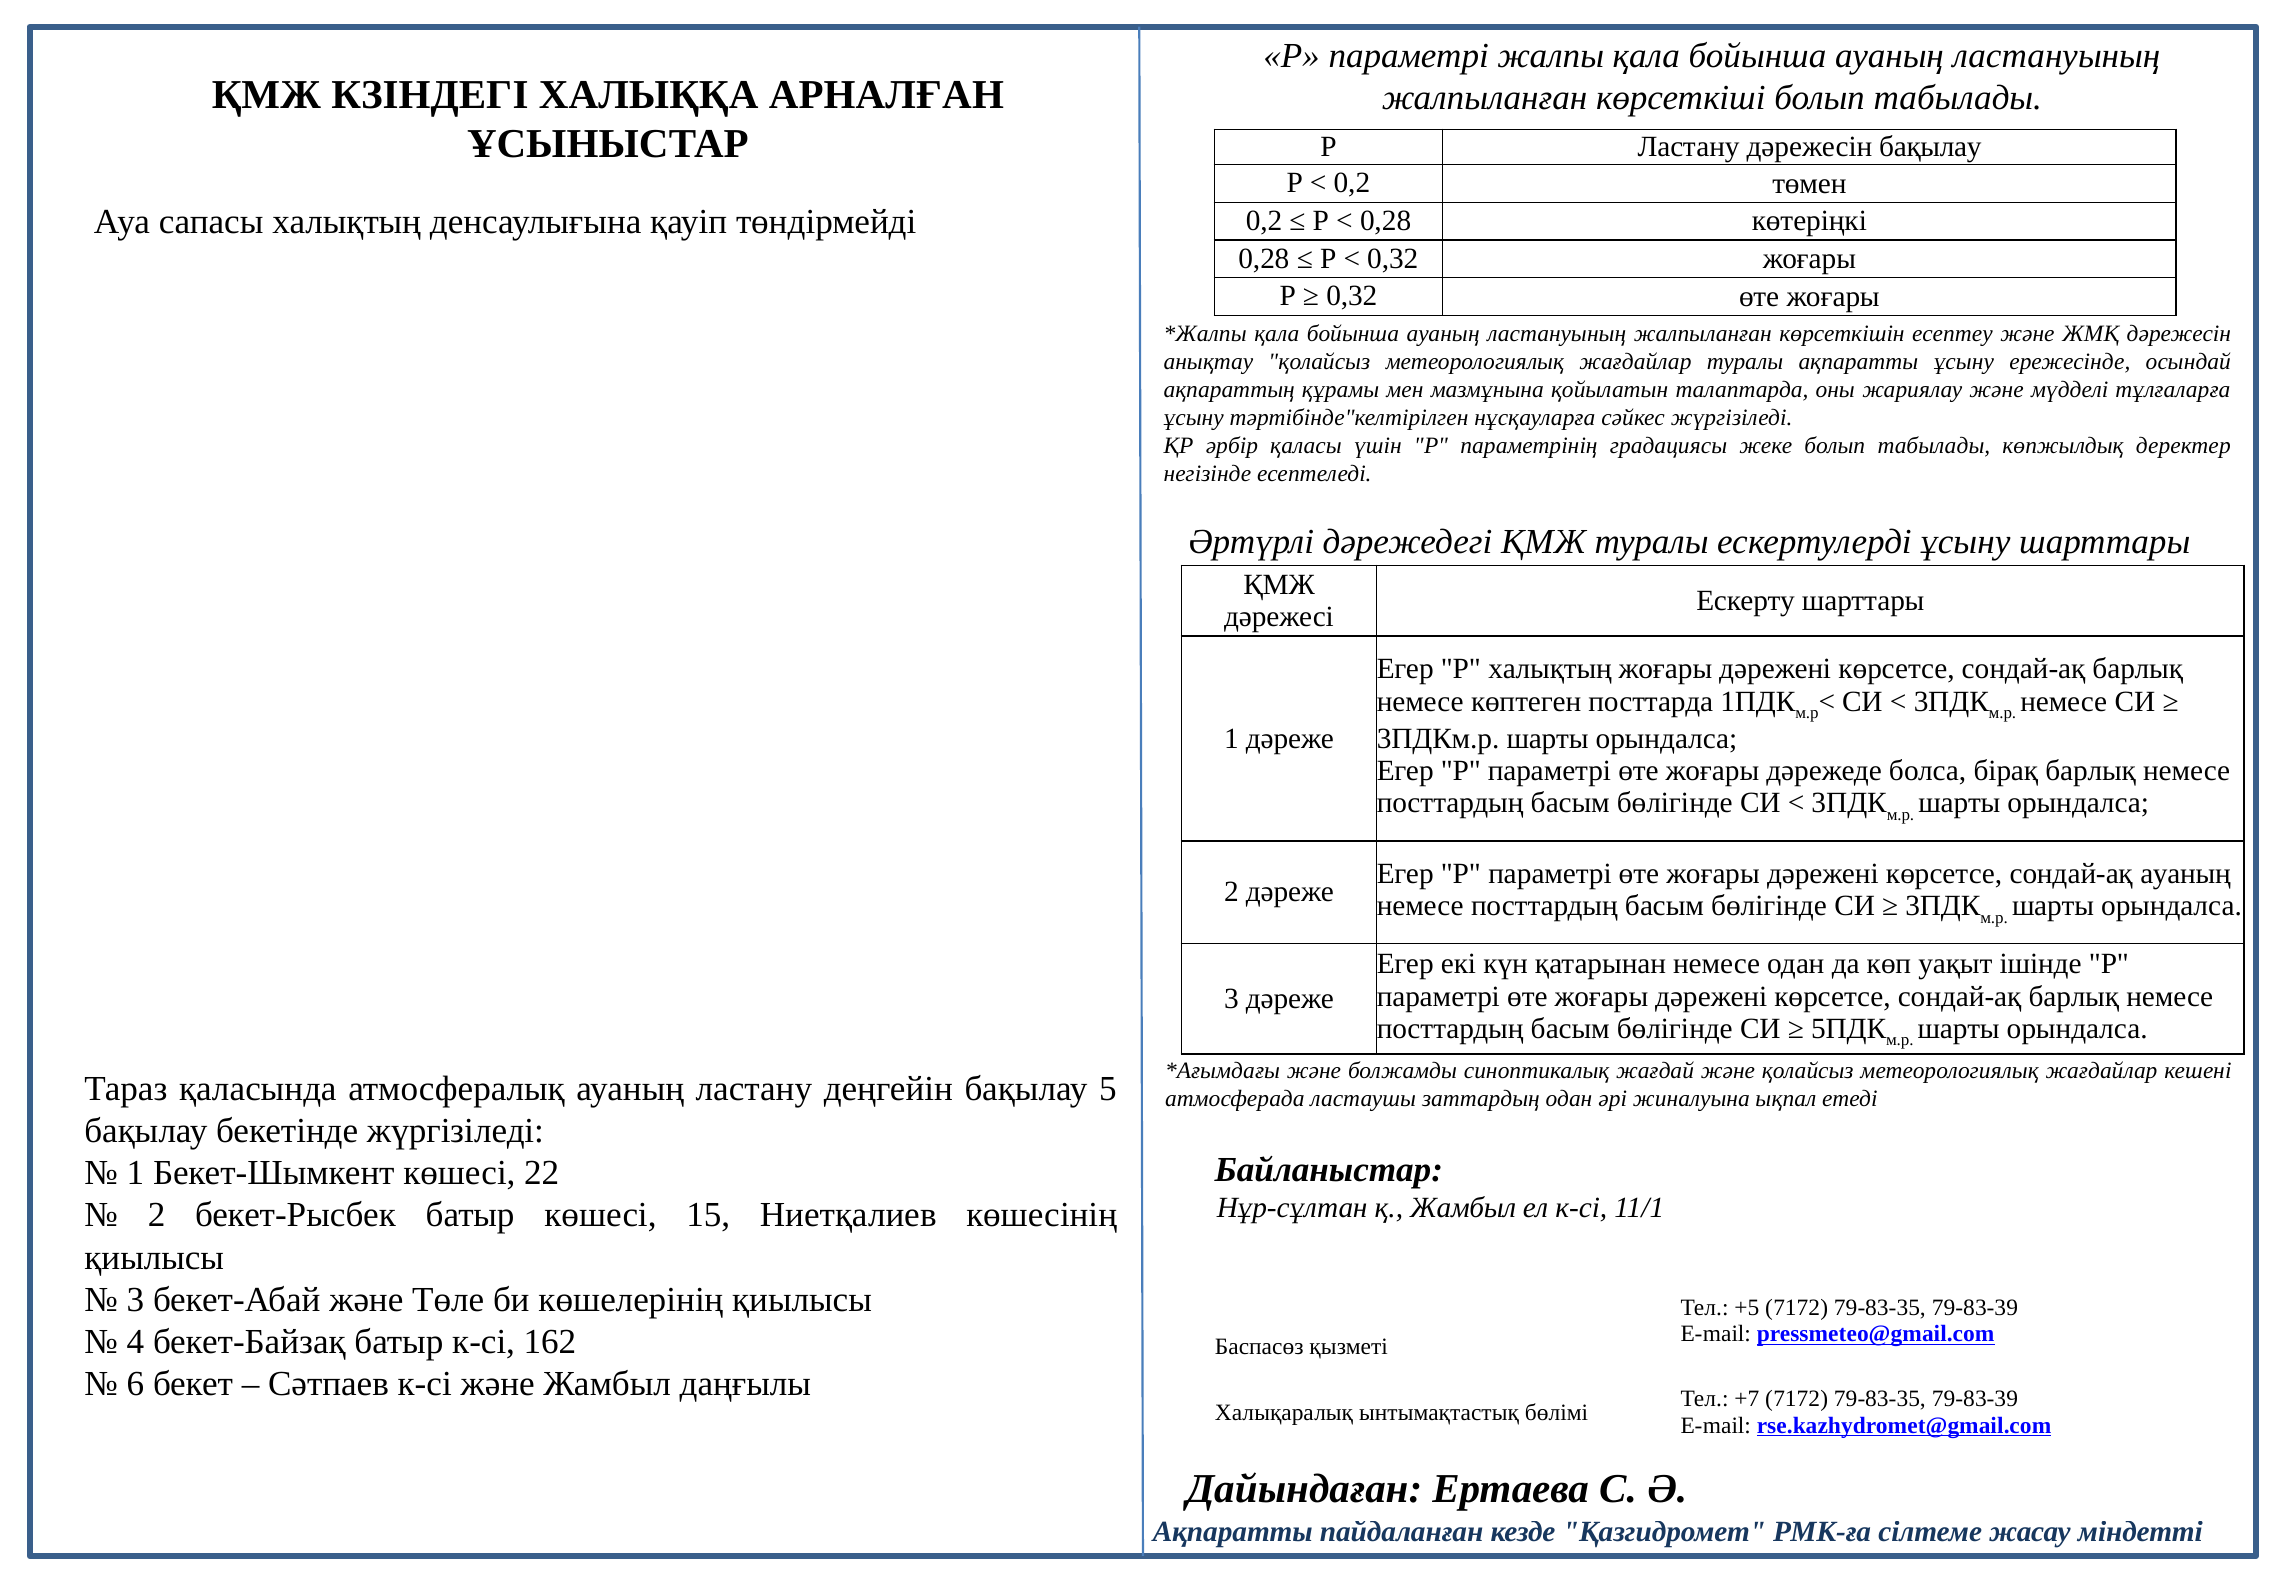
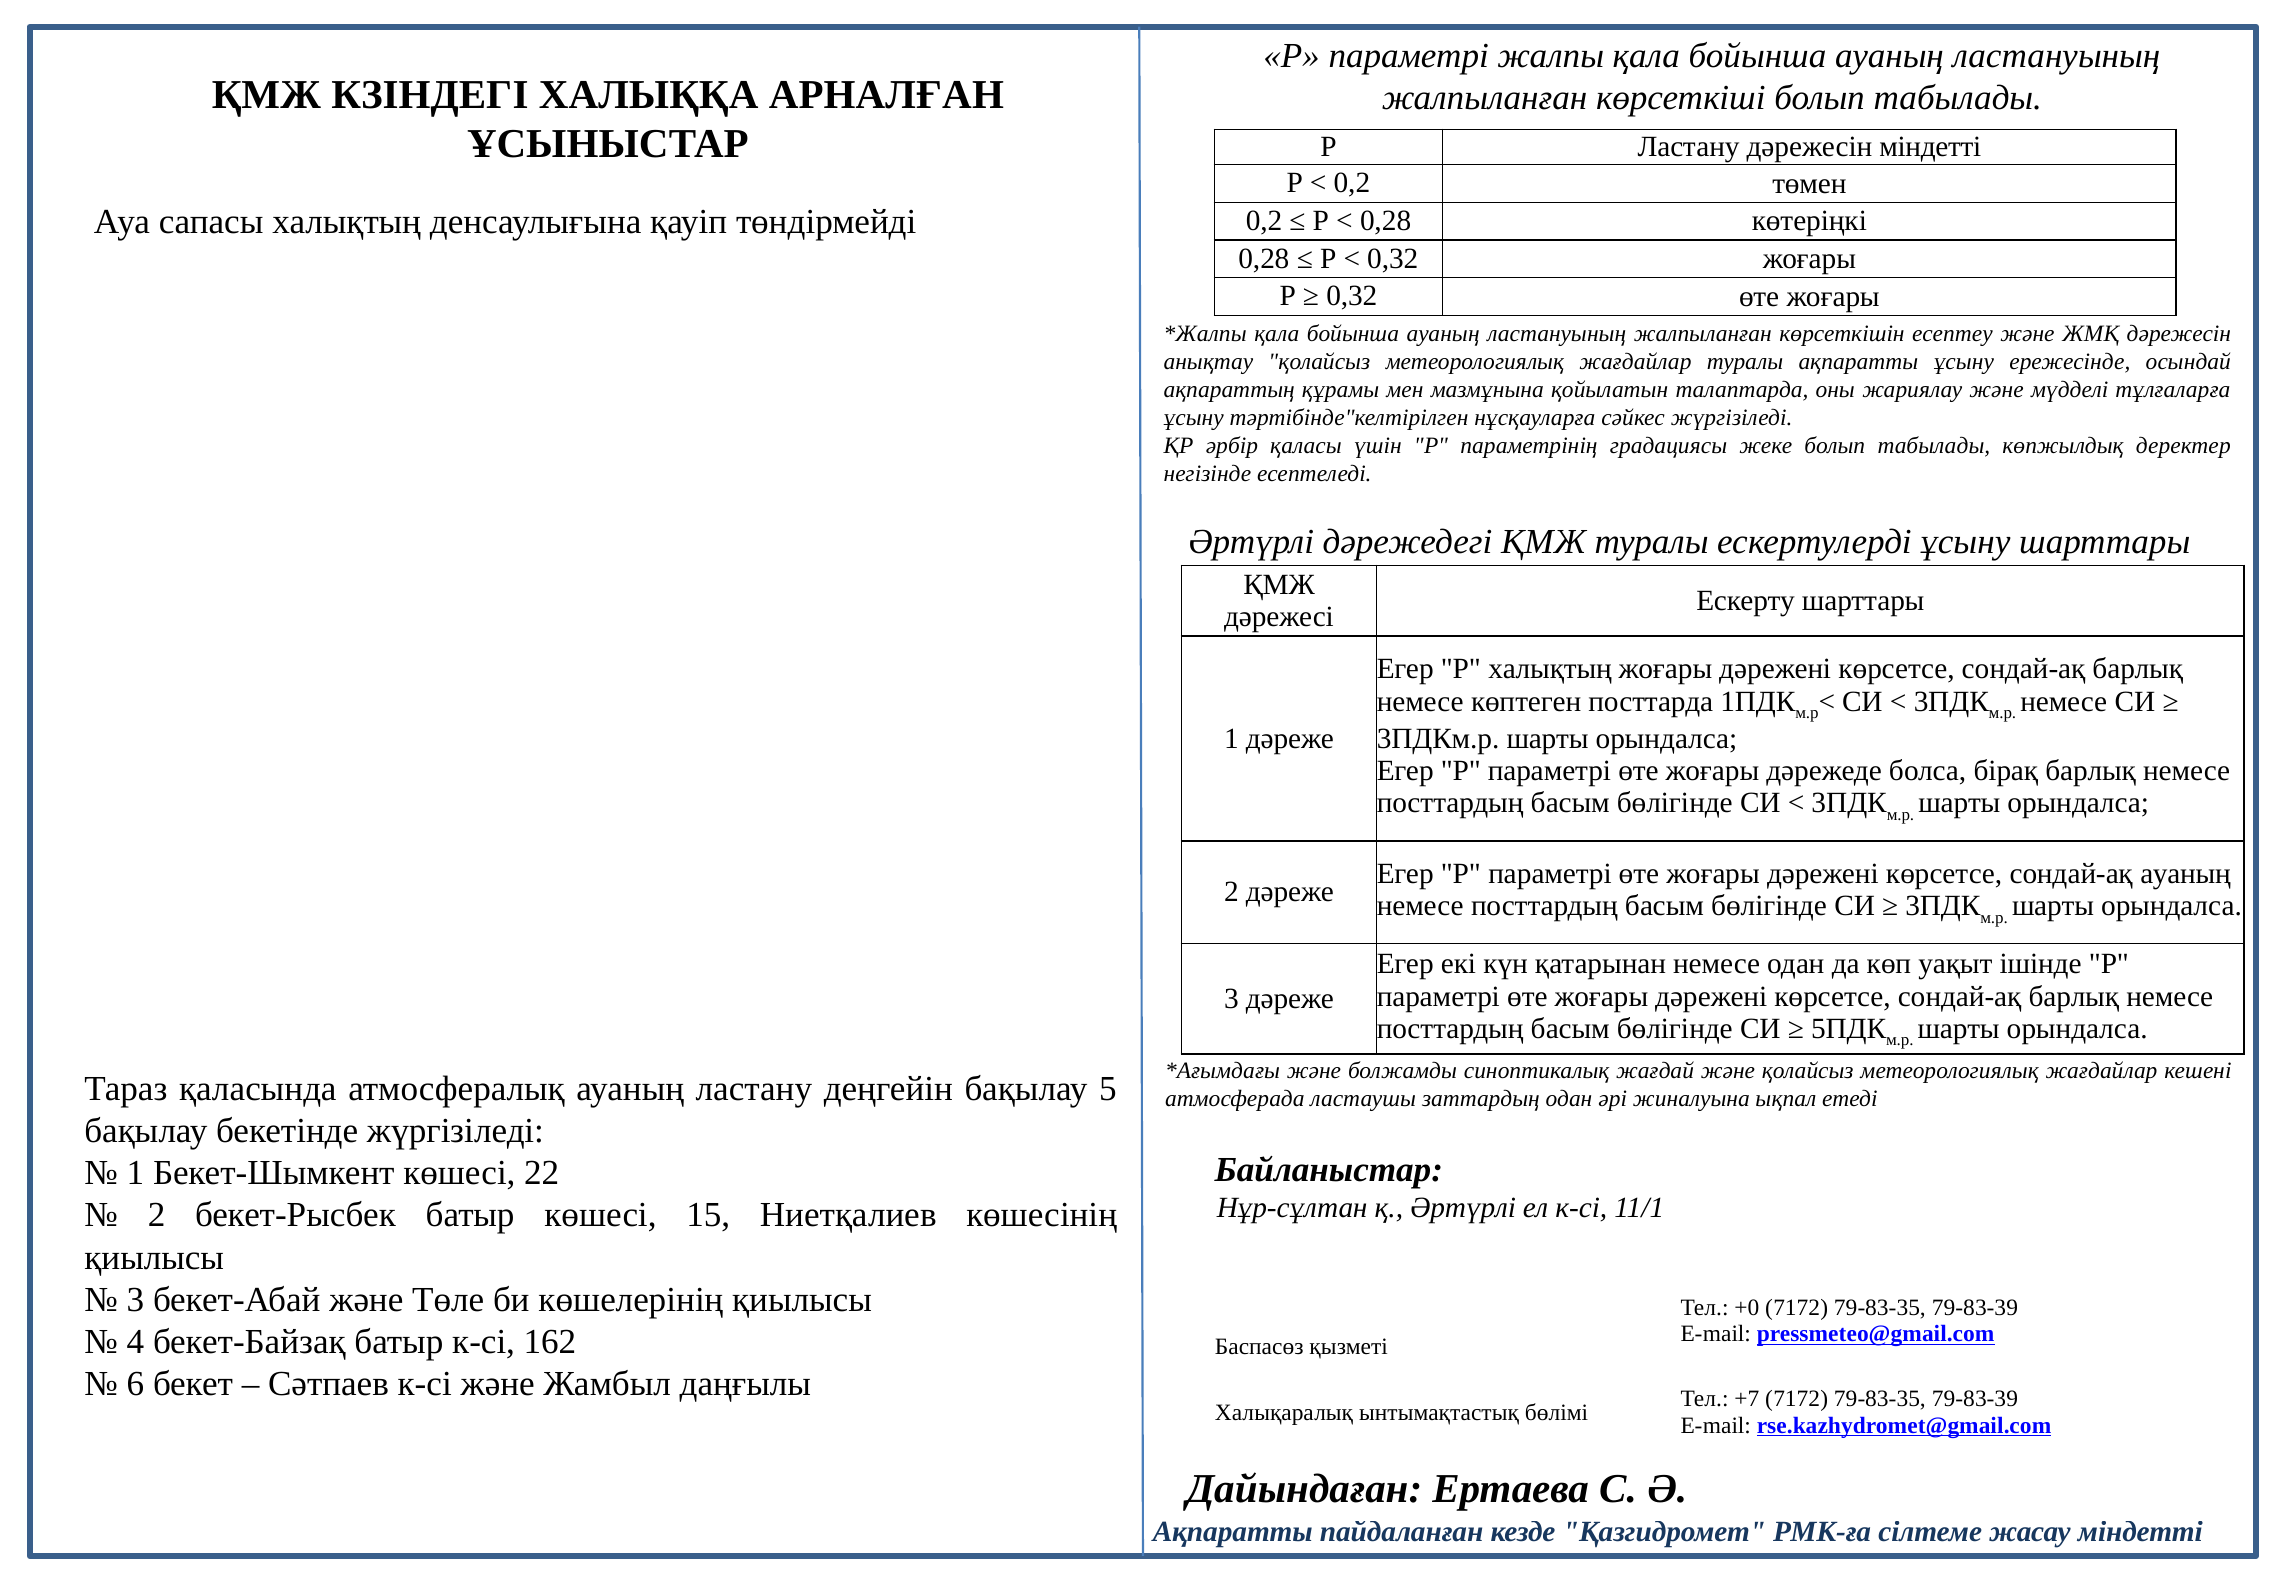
дәрежесін бақылау: бақылау -> міндетті
қ Жамбыл: Жамбыл -> Әртүрлі
+5: +5 -> +0
